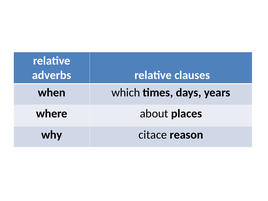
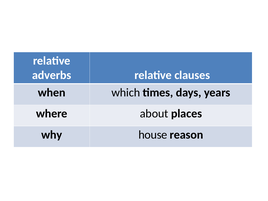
citace: citace -> house
